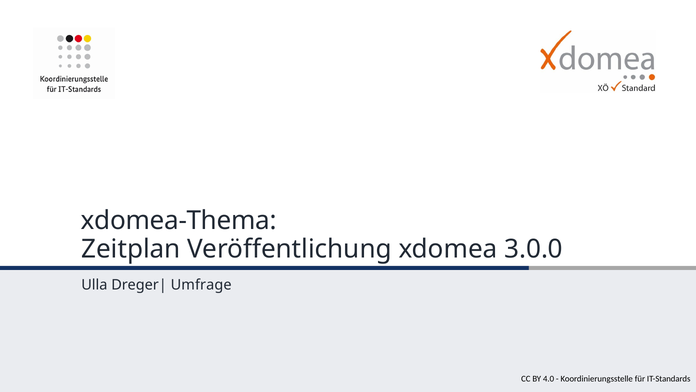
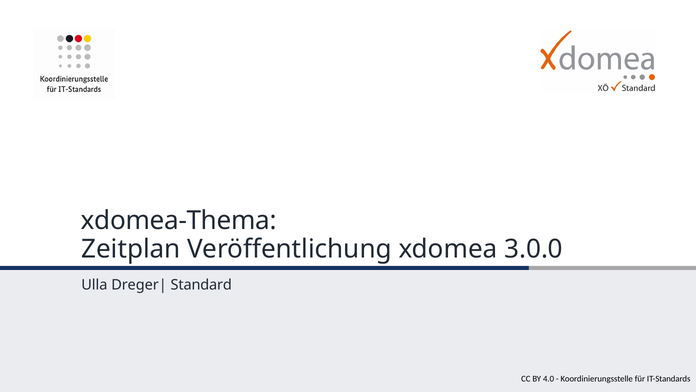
Umfrage: Umfrage -> Standard
